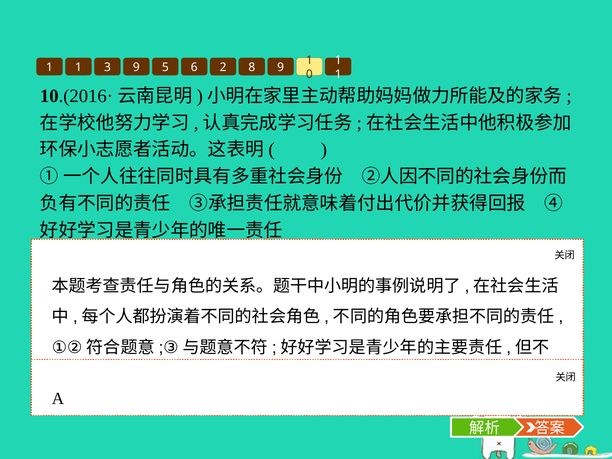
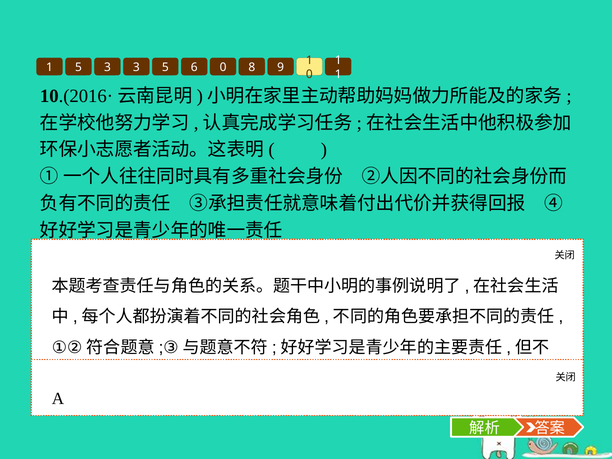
1 at (78, 67): 1 -> 5
3 9: 9 -> 3
6 2: 2 -> 0
